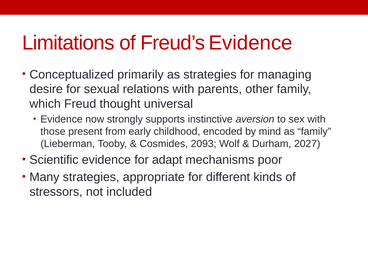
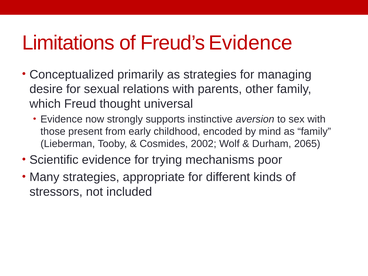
2093: 2093 -> 2002
2027: 2027 -> 2065
adapt: adapt -> trying
